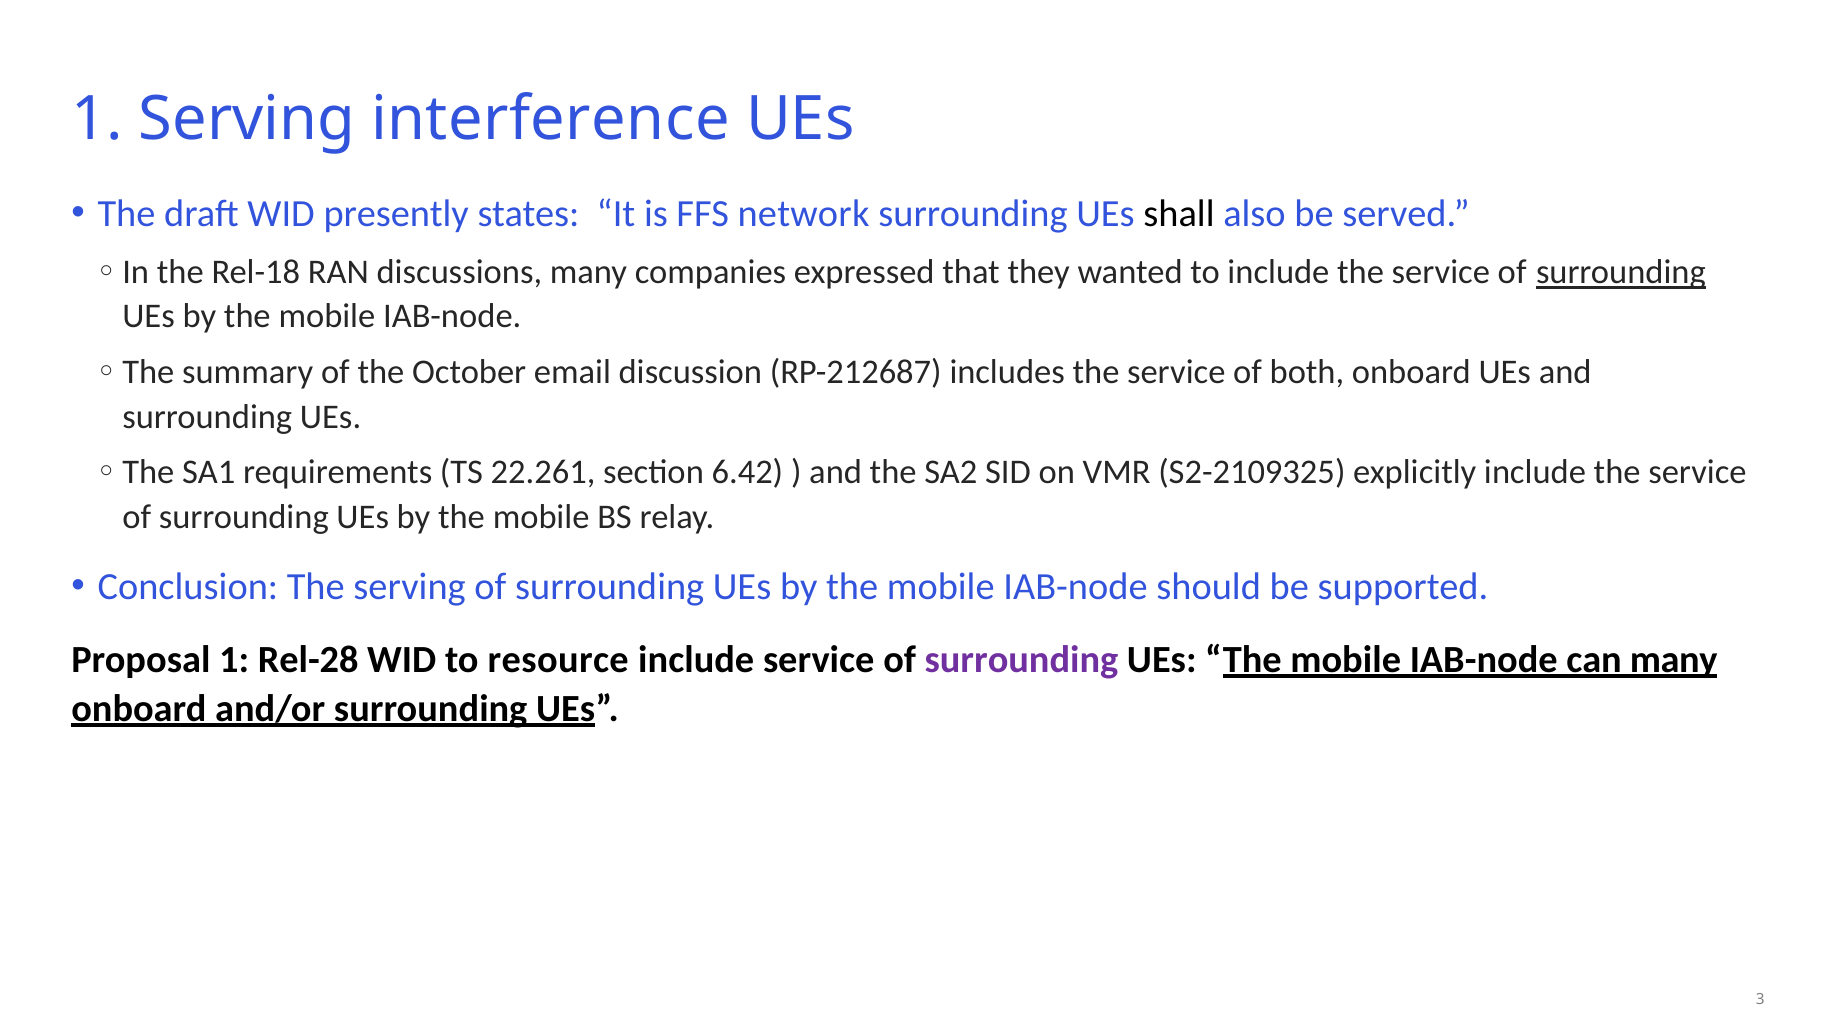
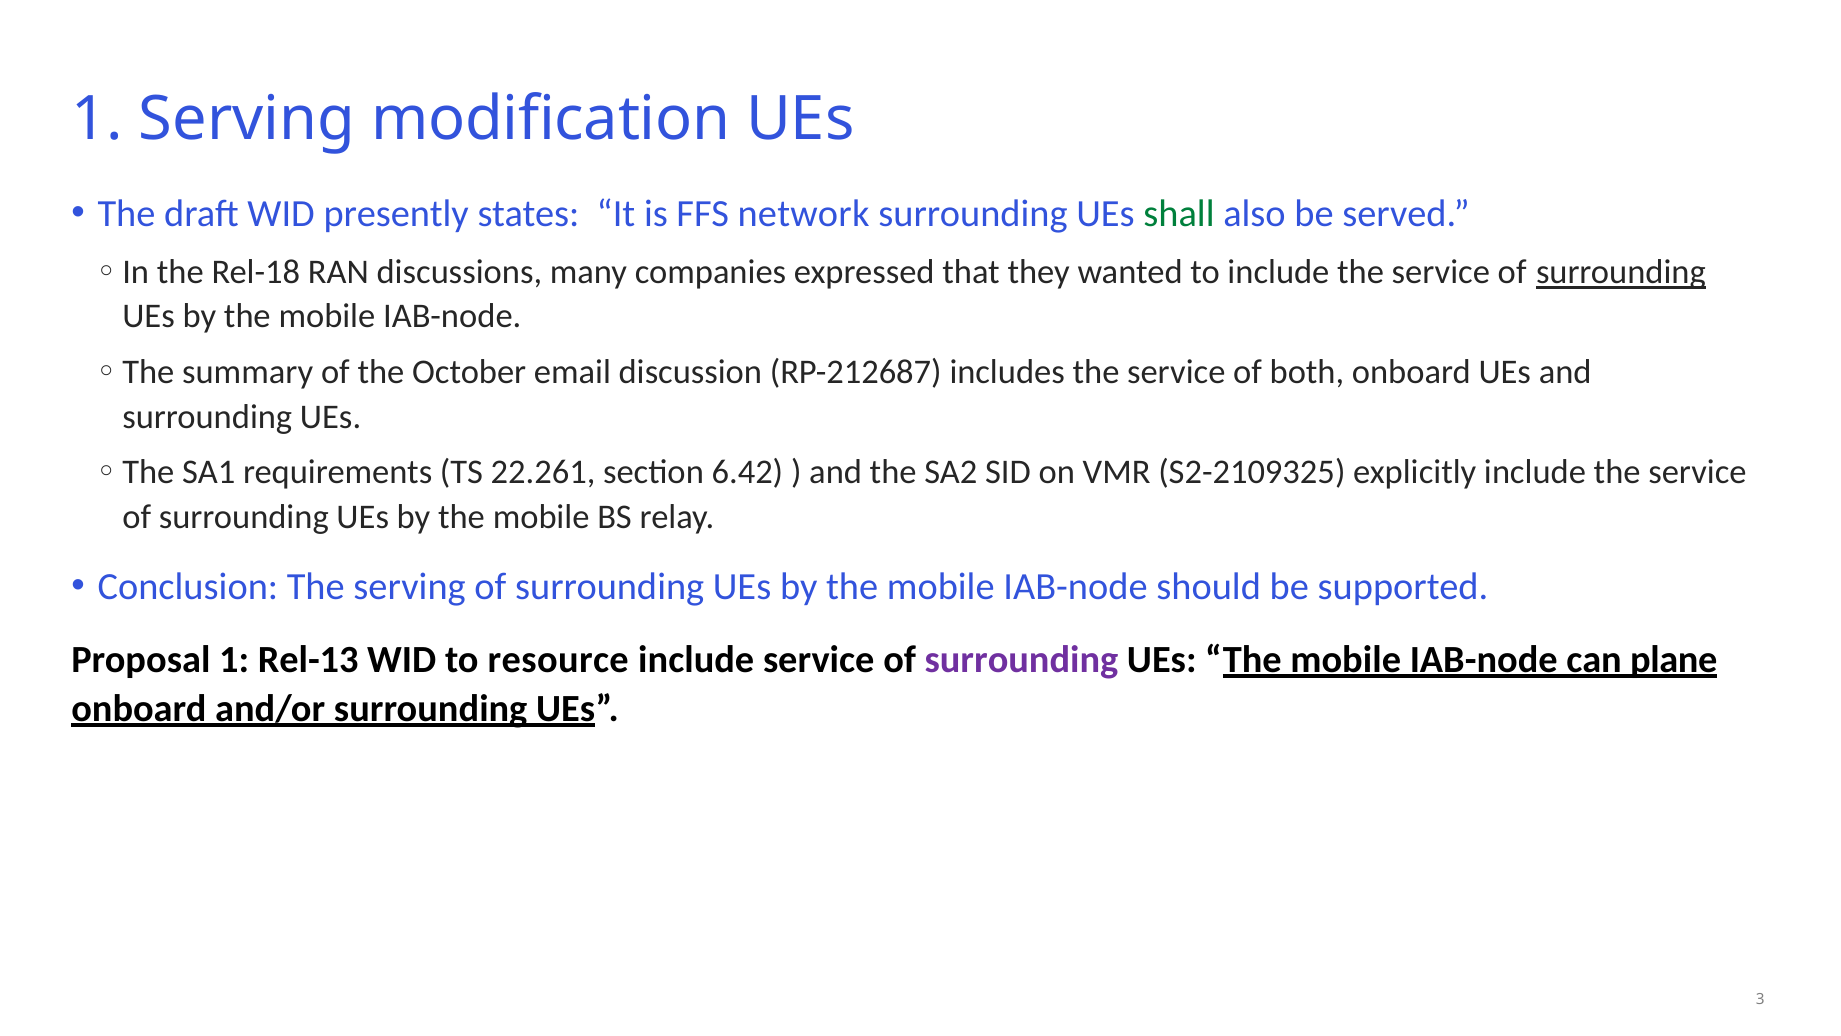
interference: interference -> modification
shall colour: black -> green
Rel-28: Rel-28 -> Rel-13
can many: many -> plane
